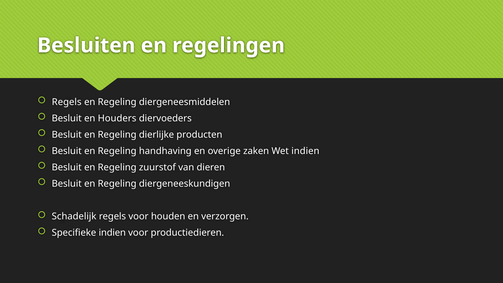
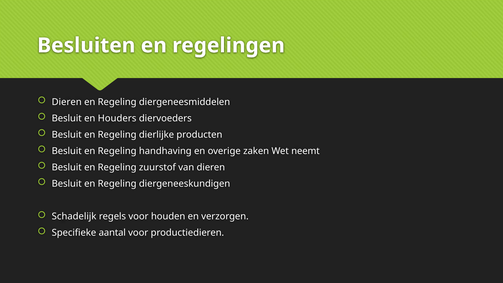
Regels at (67, 102): Regels -> Dieren
Wet indien: indien -> neemt
Specifieke indien: indien -> aantal
